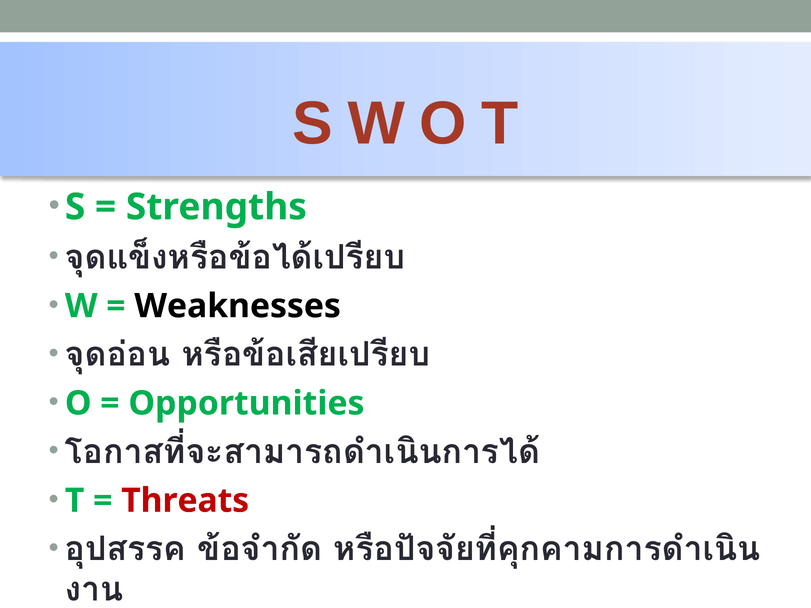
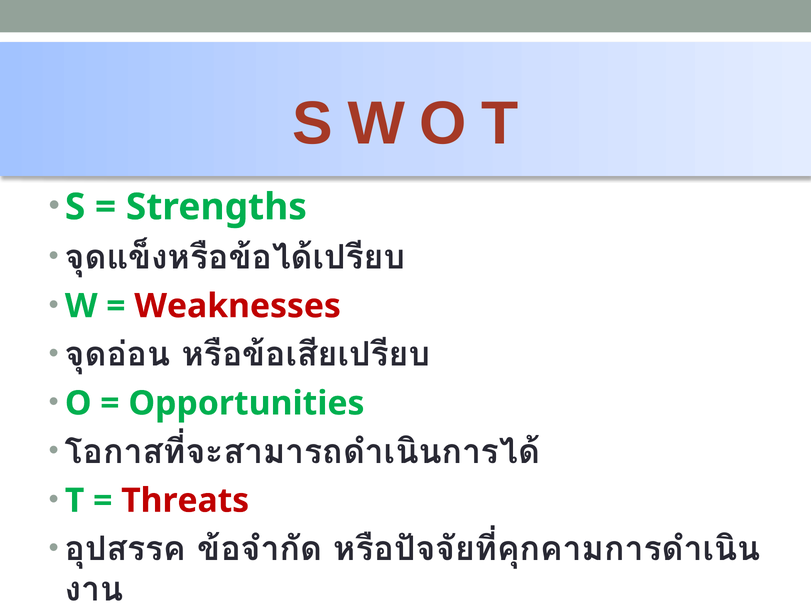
Weaknesses colour: black -> red
